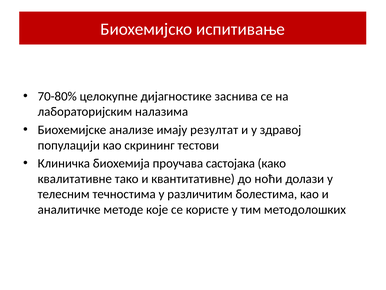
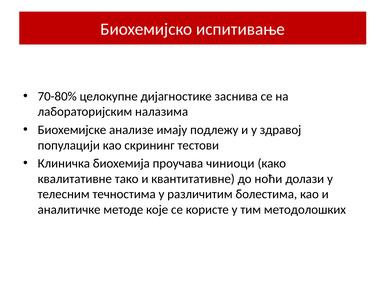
резултат: резултат -> подлежу
састојака: састојака -> чиниоци
